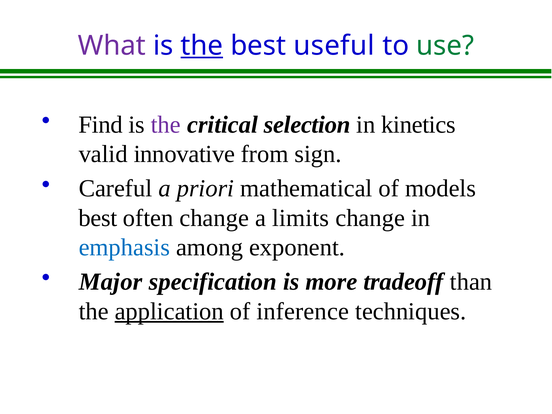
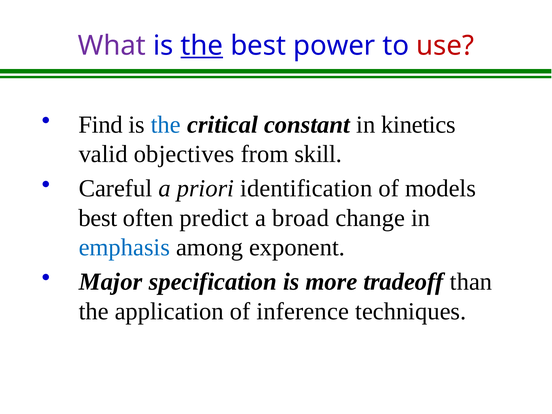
useful: useful -> power
use colour: green -> red
the at (166, 125) colour: purple -> blue
selection: selection -> constant
innovative: innovative -> objectives
sign: sign -> skill
mathematical: mathematical -> identification
often change: change -> predict
limits: limits -> broad
application underline: present -> none
